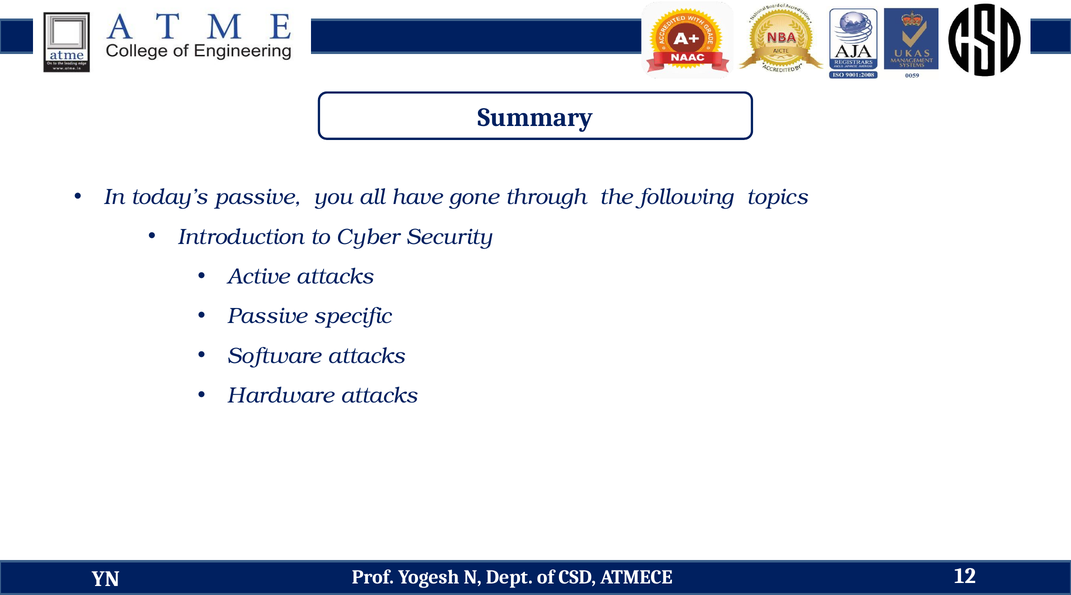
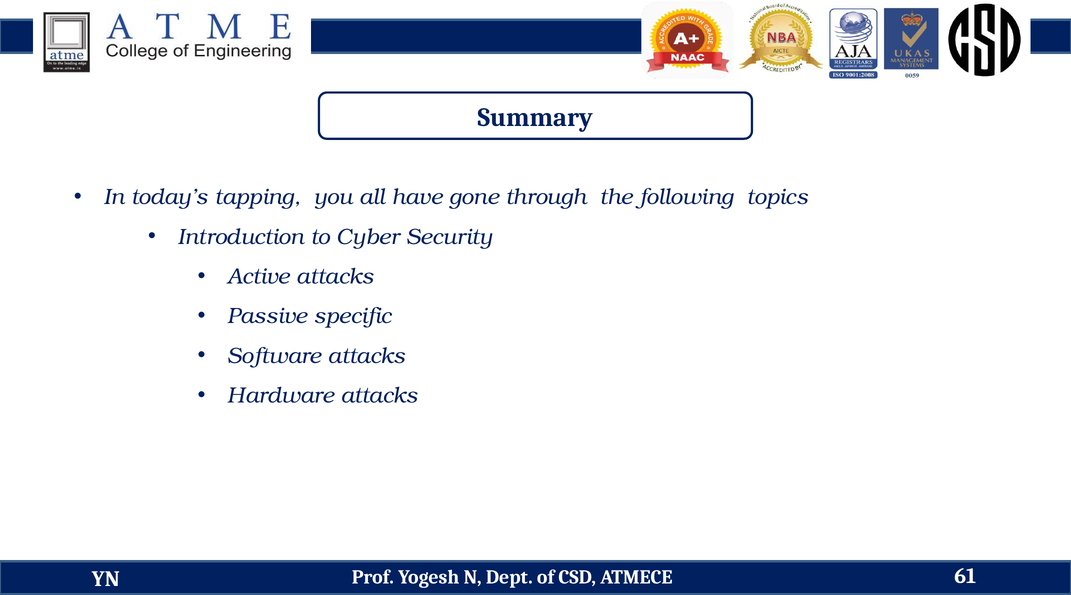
today’s passive: passive -> tapping
12: 12 -> 61
